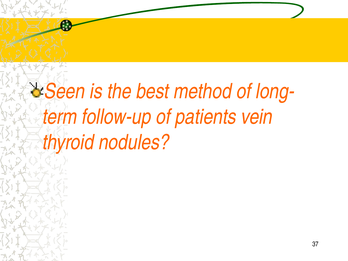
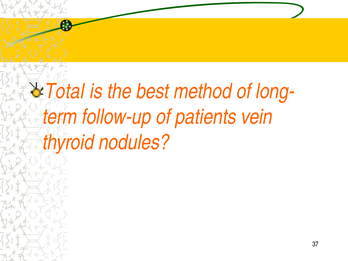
Seen: Seen -> Total
